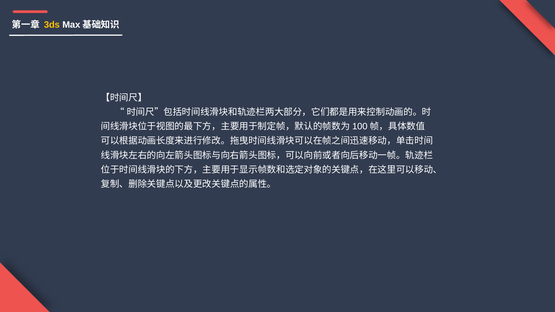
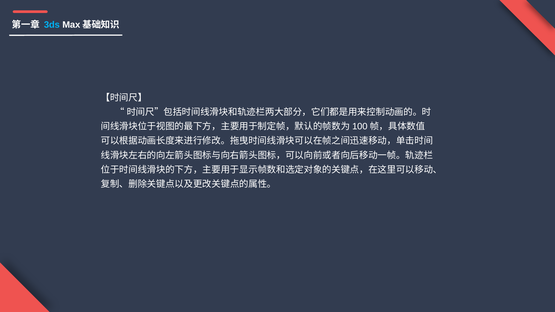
3ds colour: yellow -> light blue
